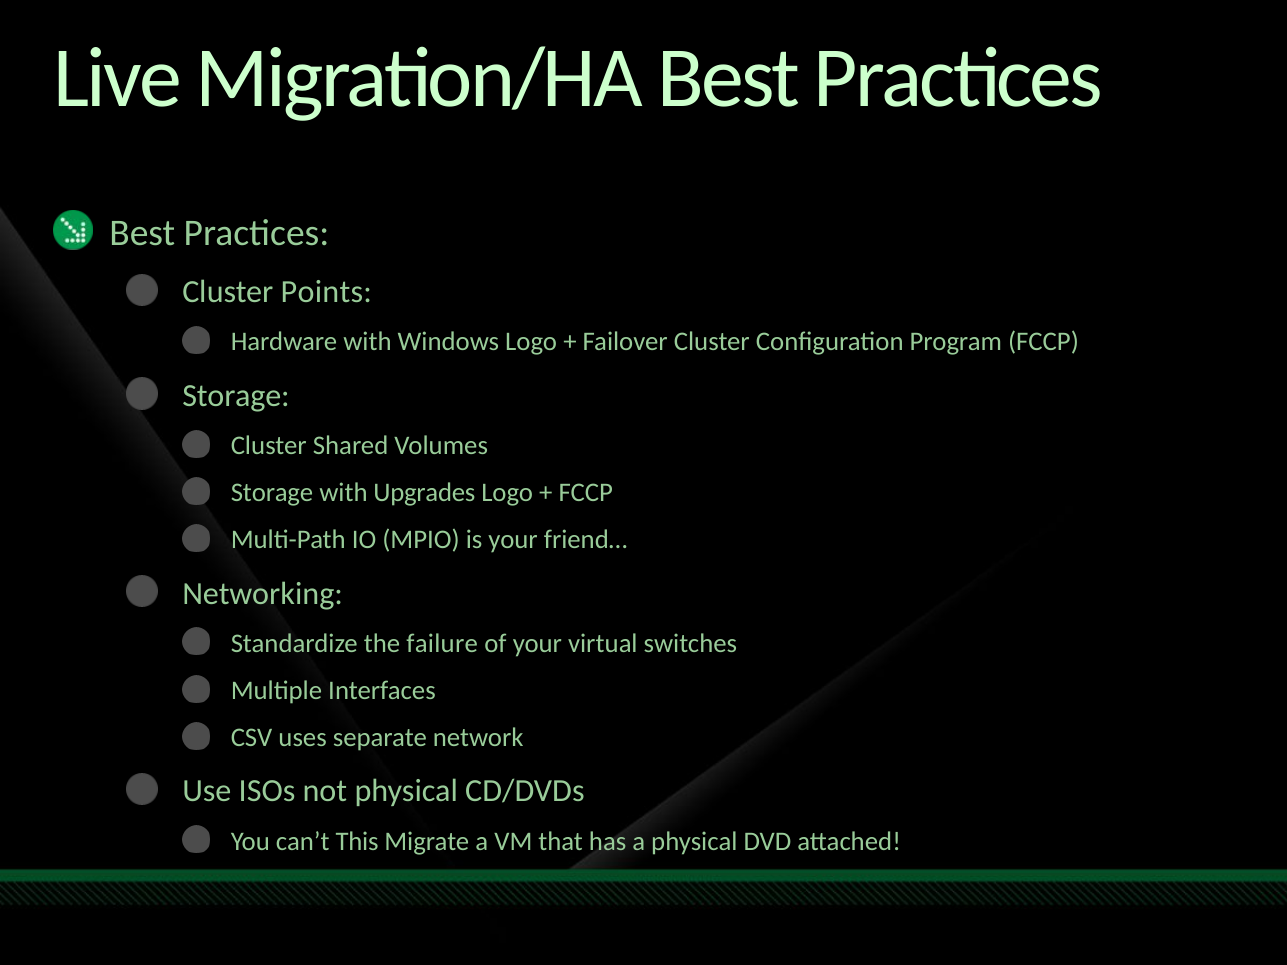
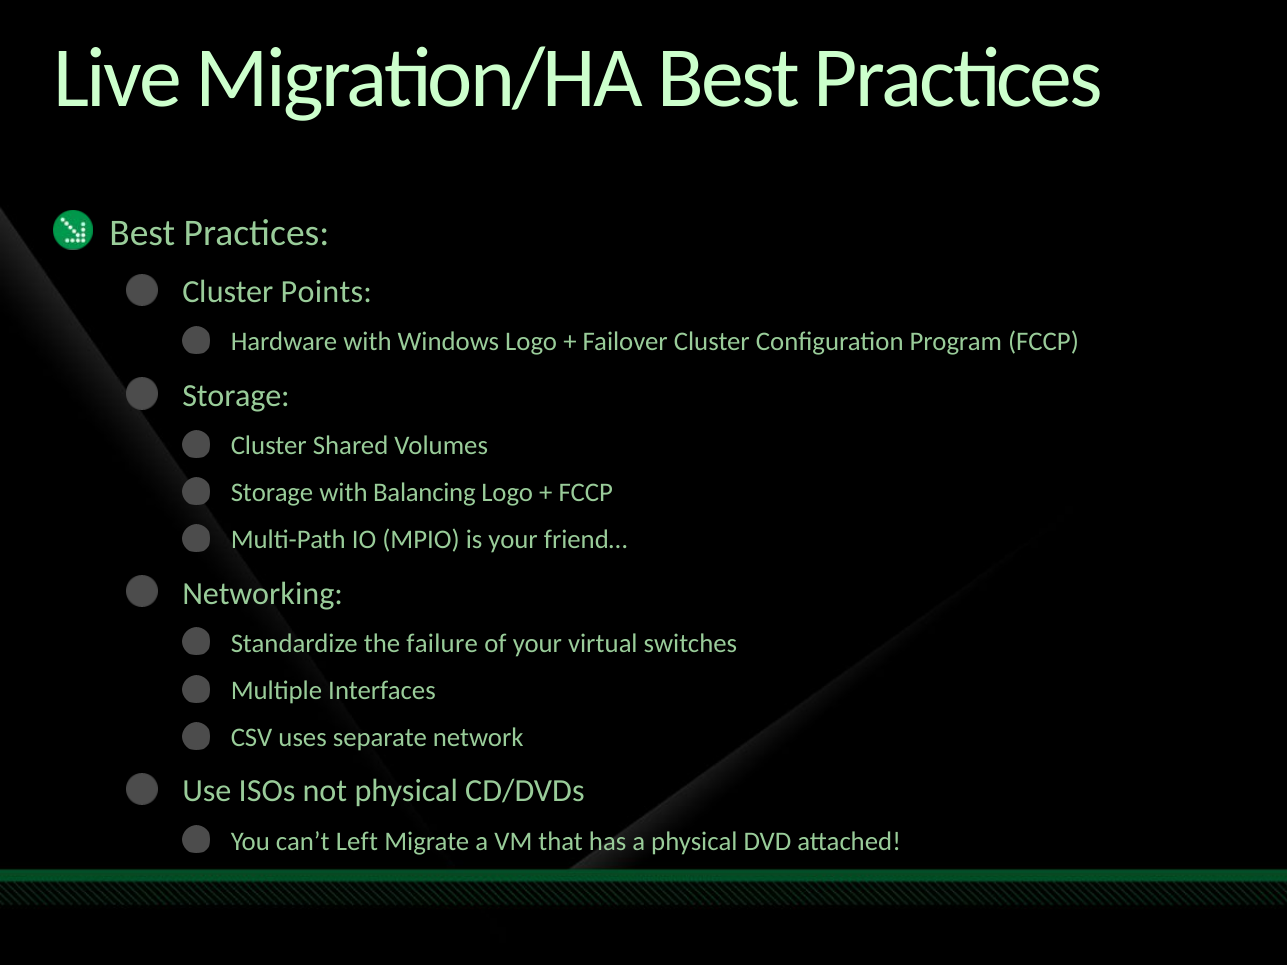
Upgrades: Upgrades -> Balancing
This: This -> Left
